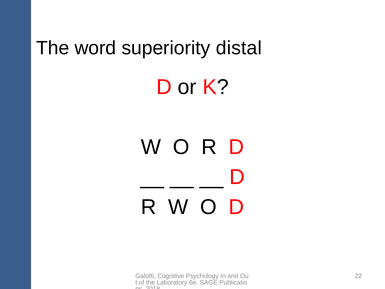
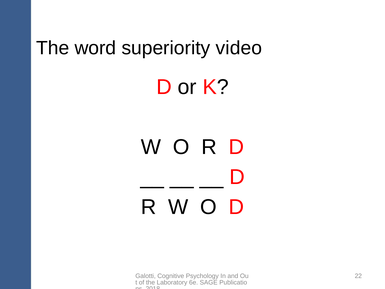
distal: distal -> video
